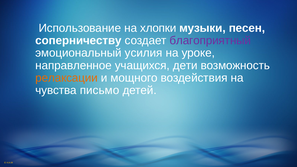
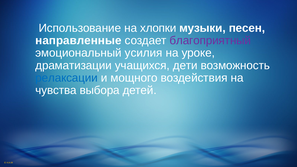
соперничеству: соперничеству -> направленные
направленное: направленное -> драматизации
релаксации colour: orange -> blue
письмо: письмо -> выбора
